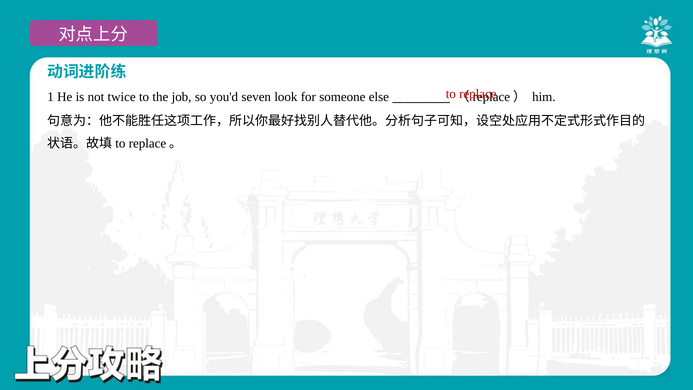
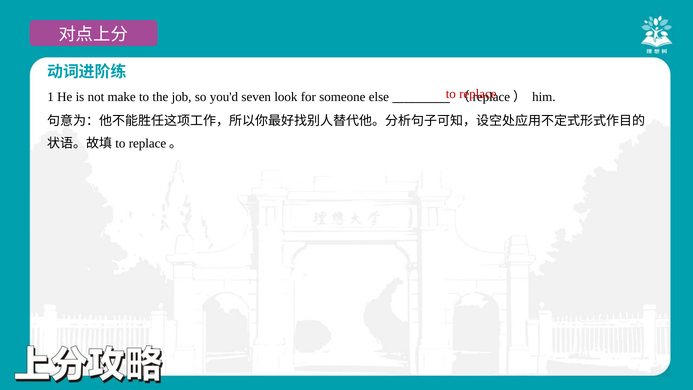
twice: twice -> make
